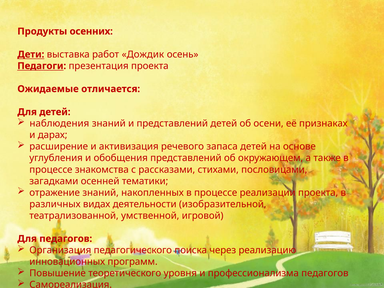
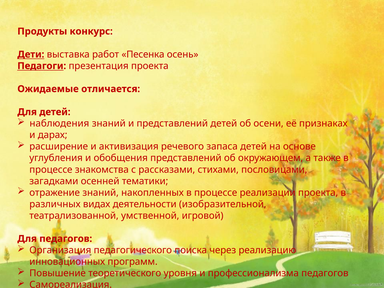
осенних: осенних -> конкурс
Дождик: Дождик -> Песенка
